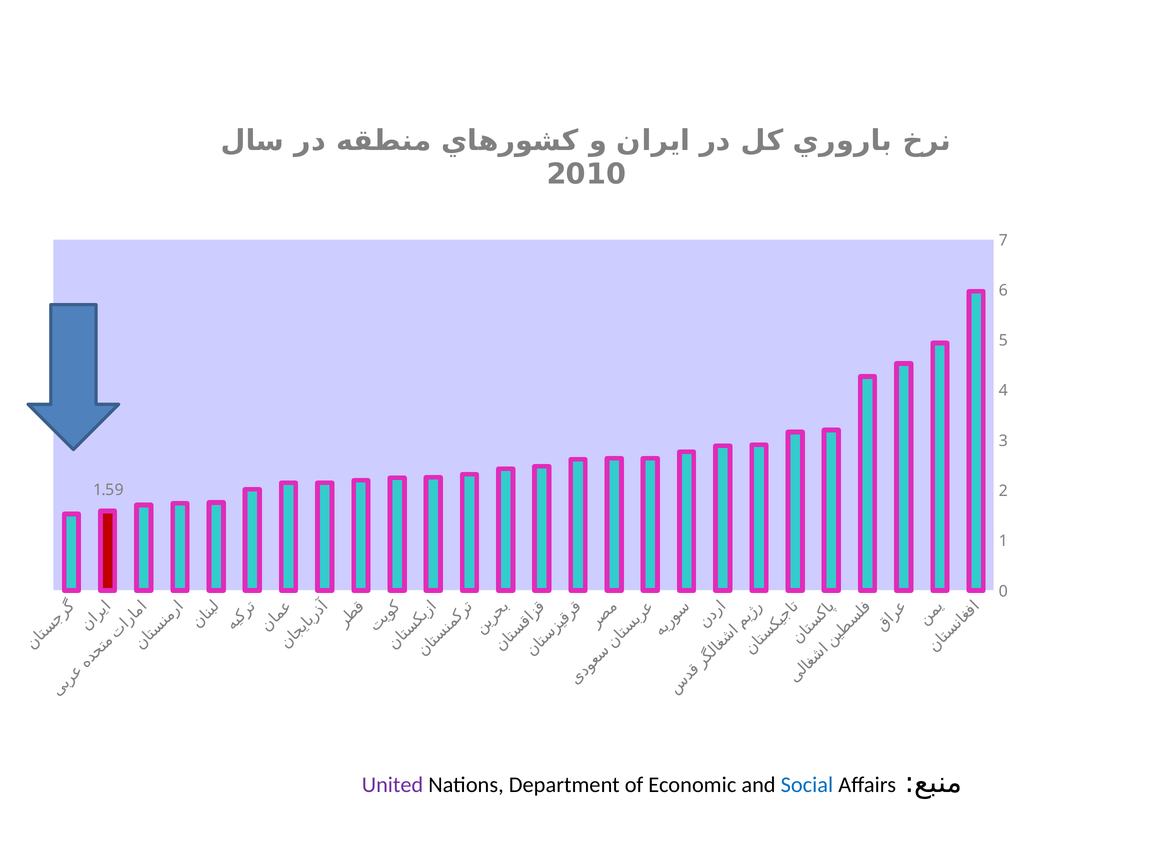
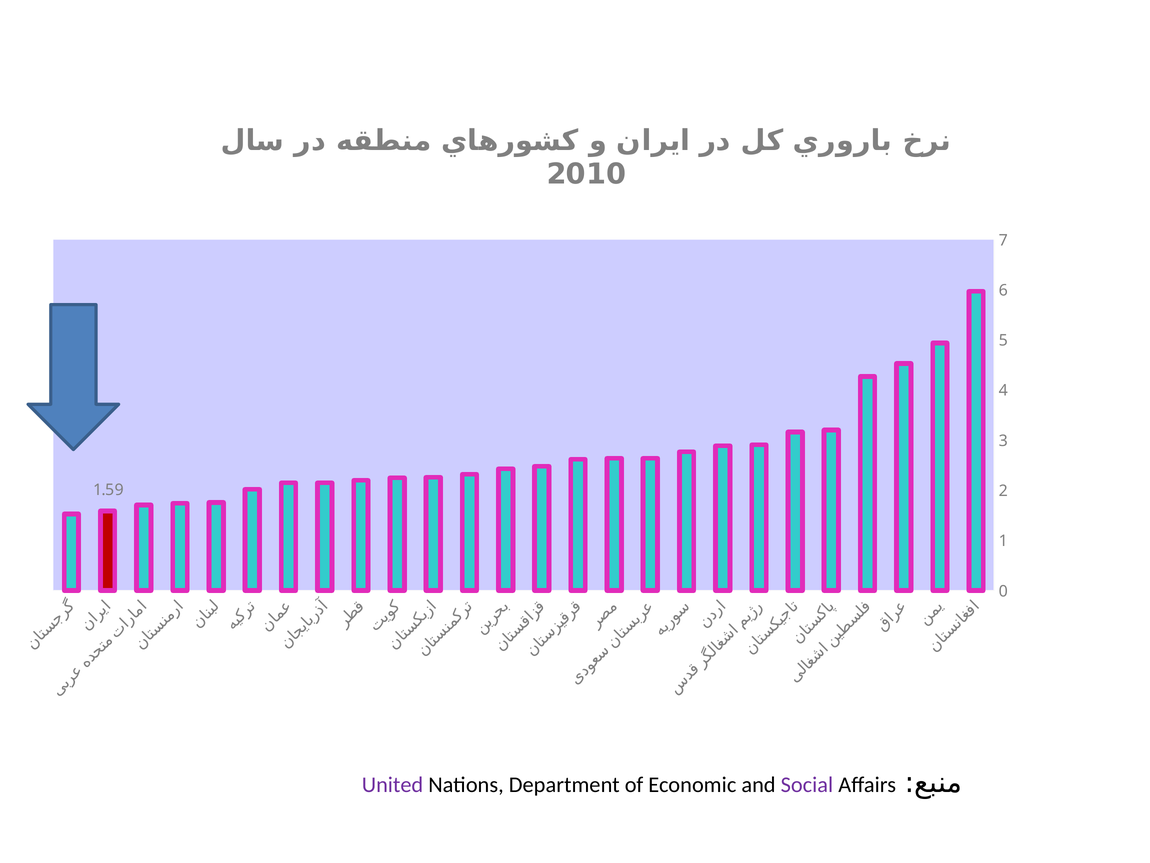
Social colour: blue -> purple
